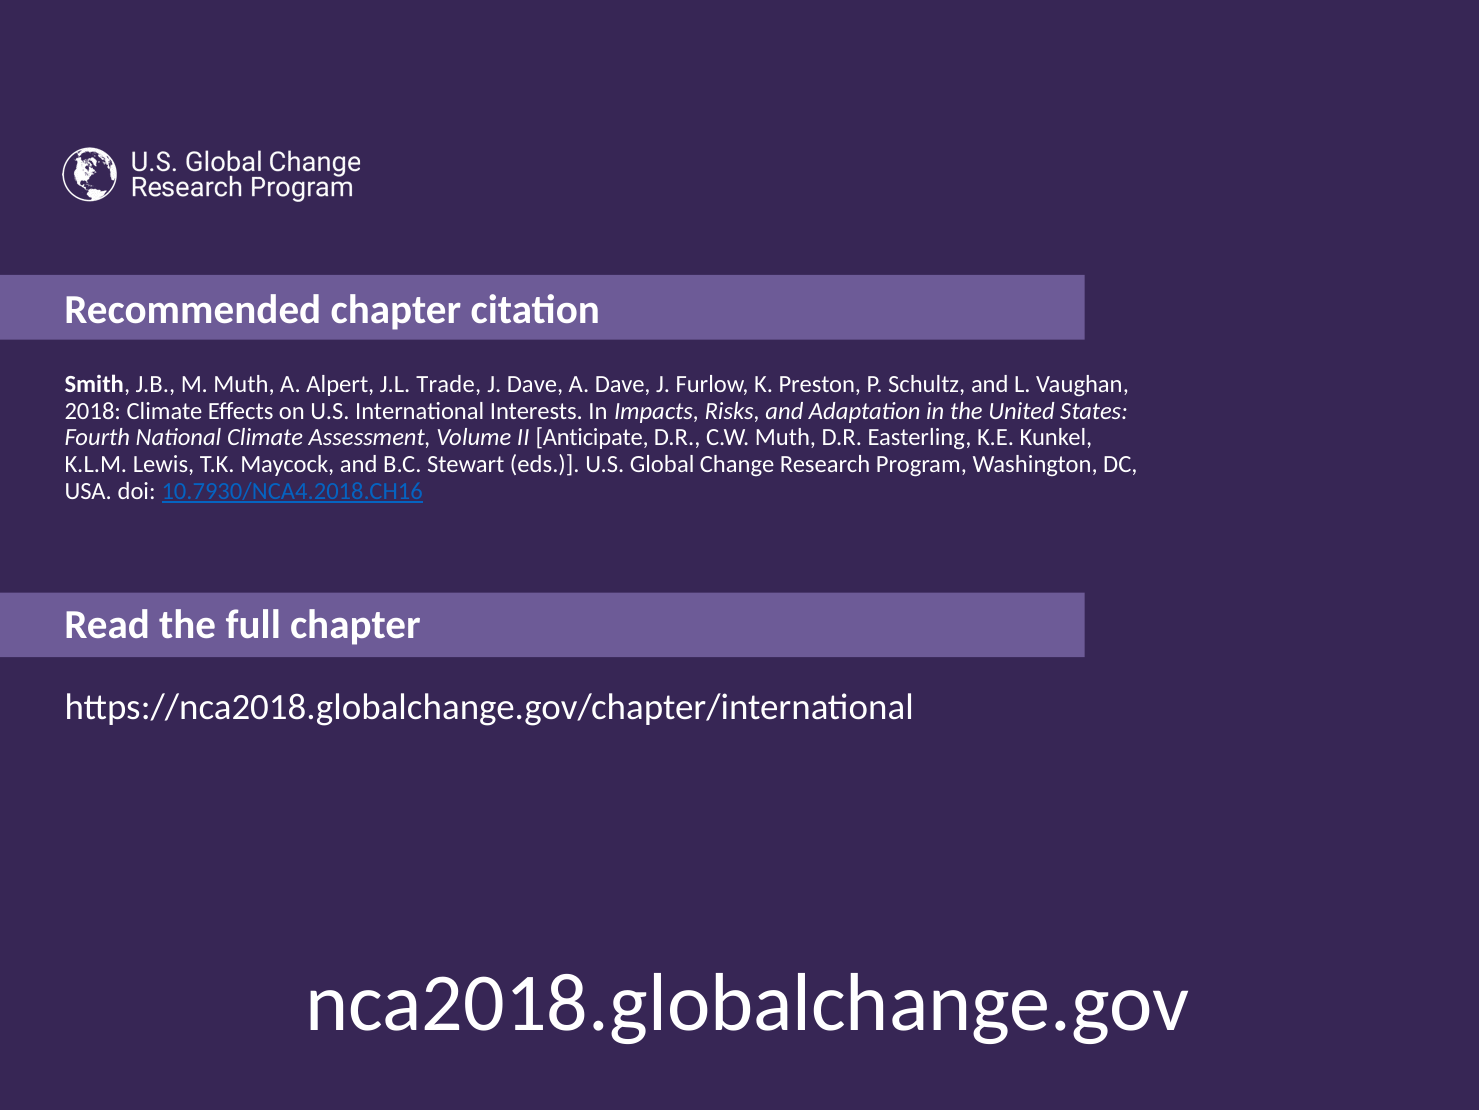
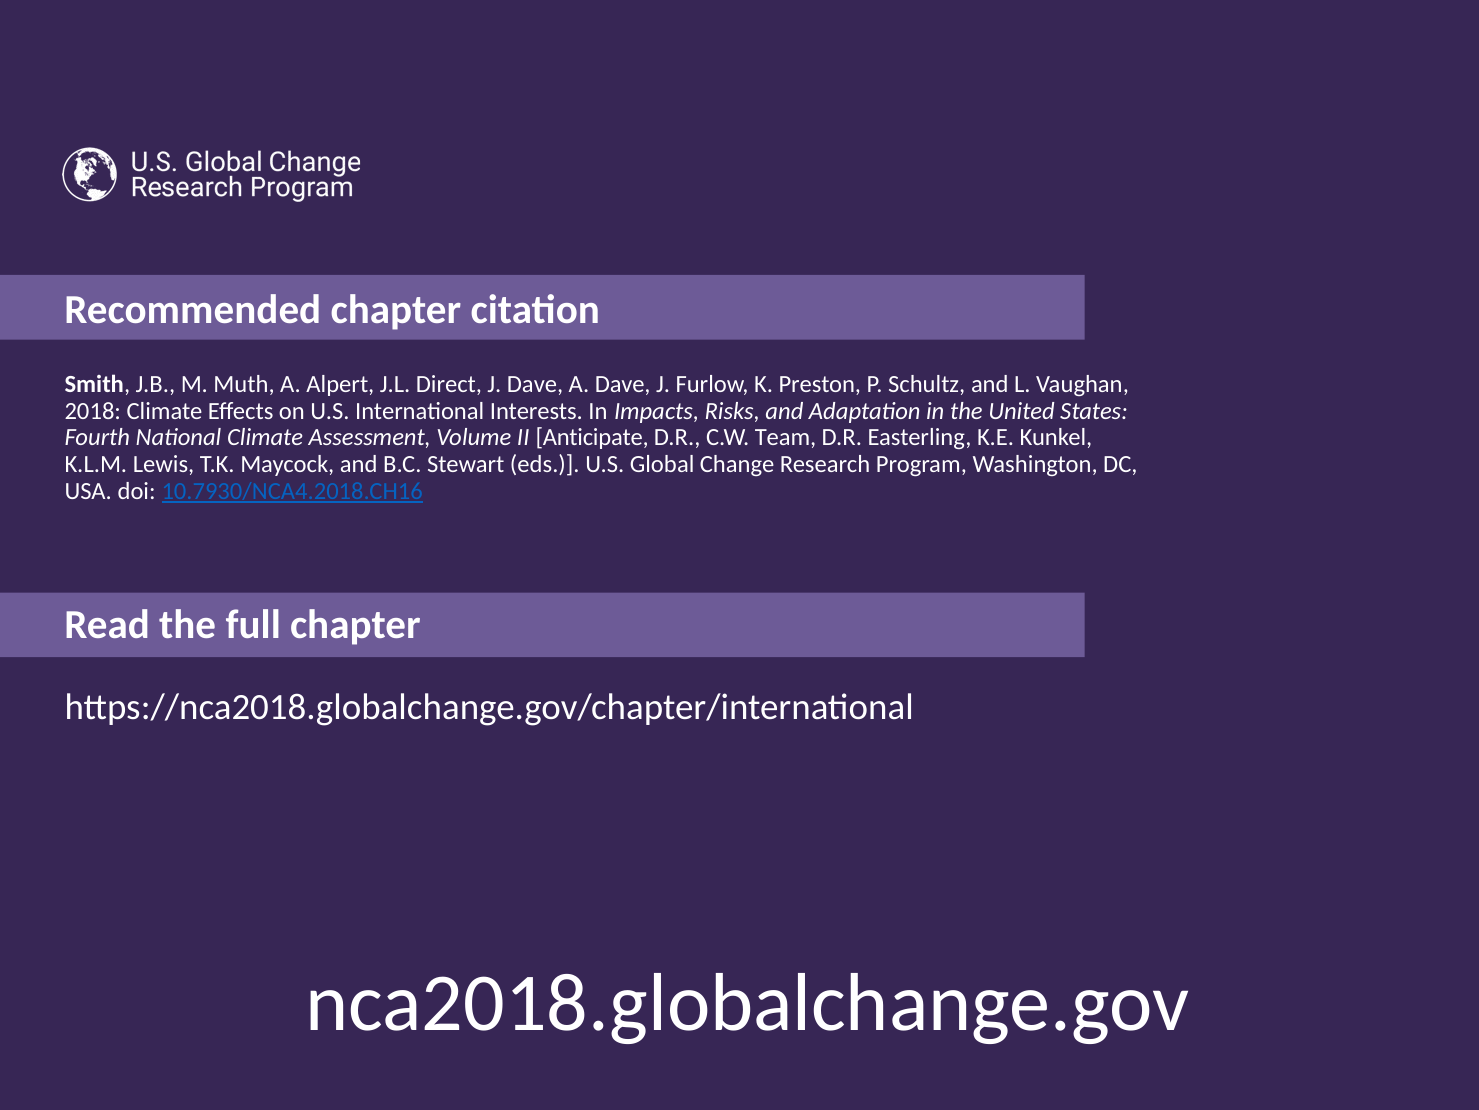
Trade: Trade -> Direct
C.W Muth: Muth -> Team
